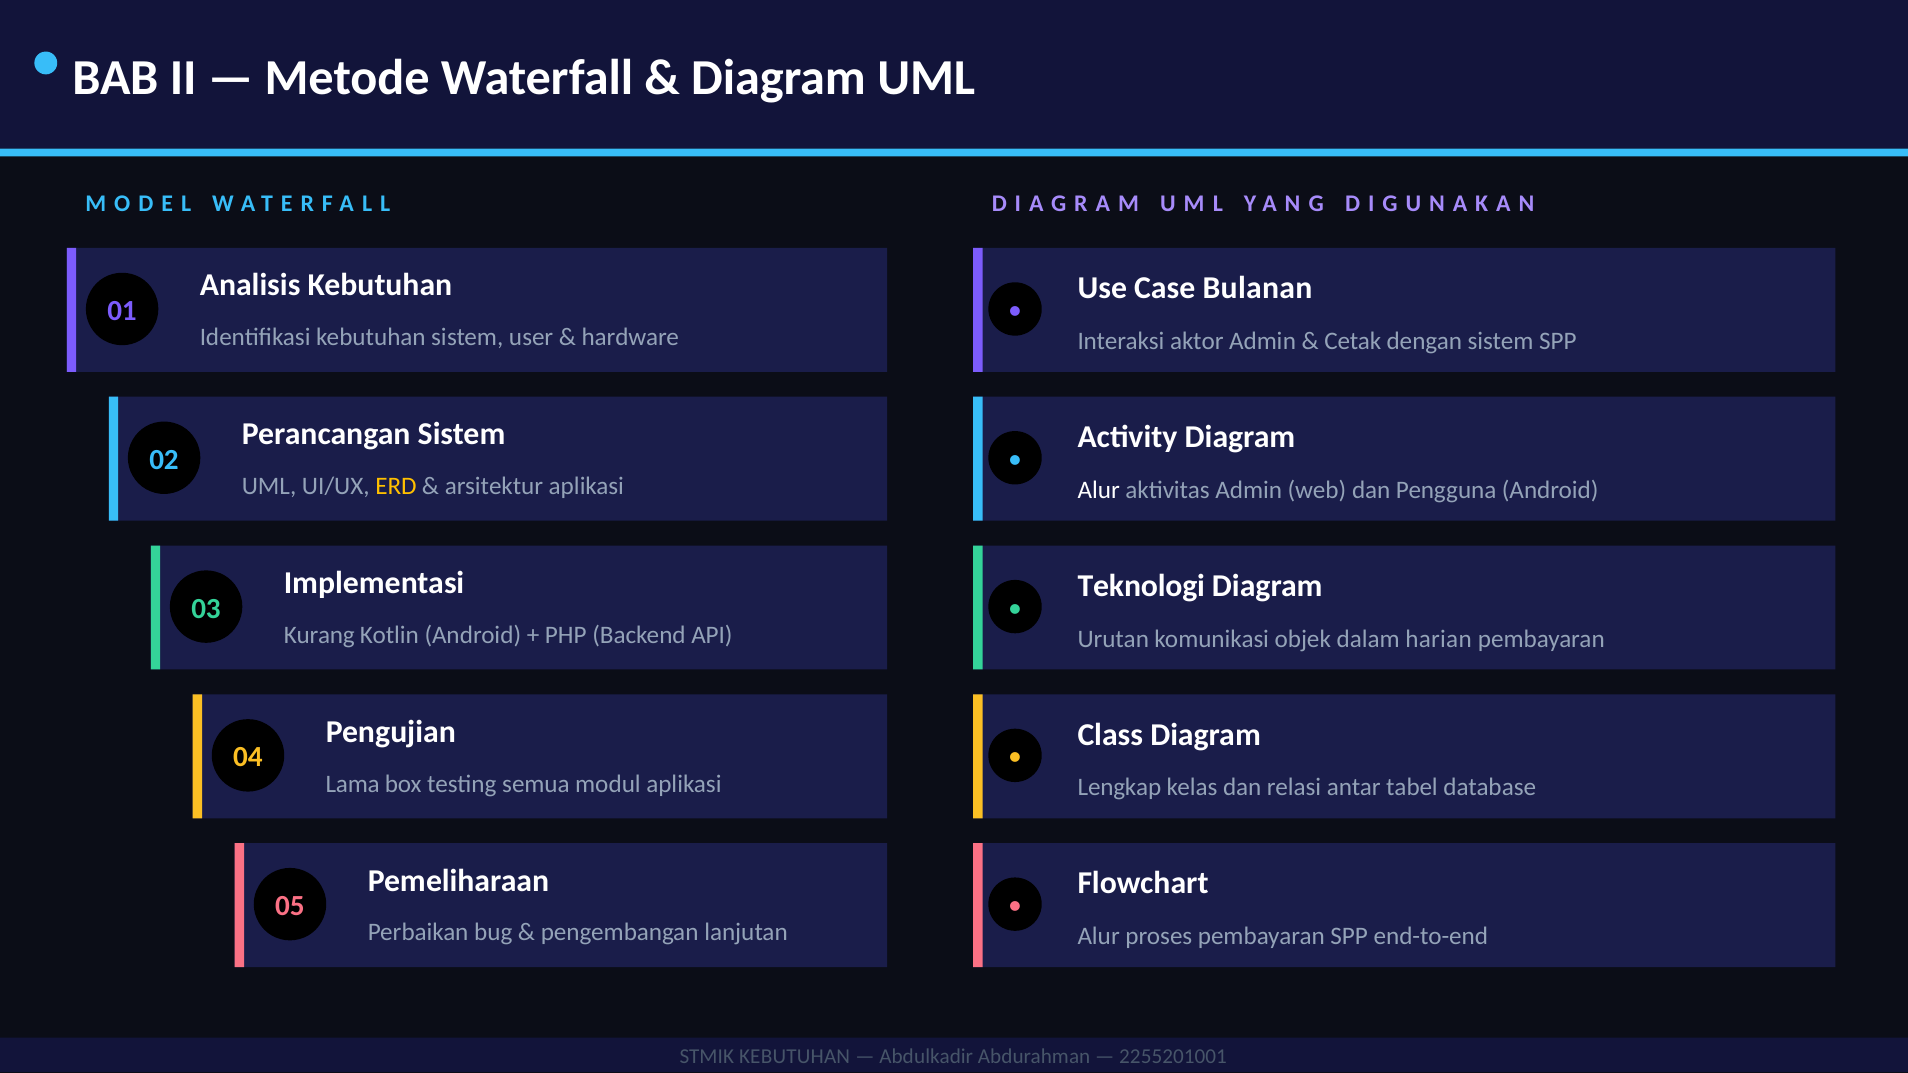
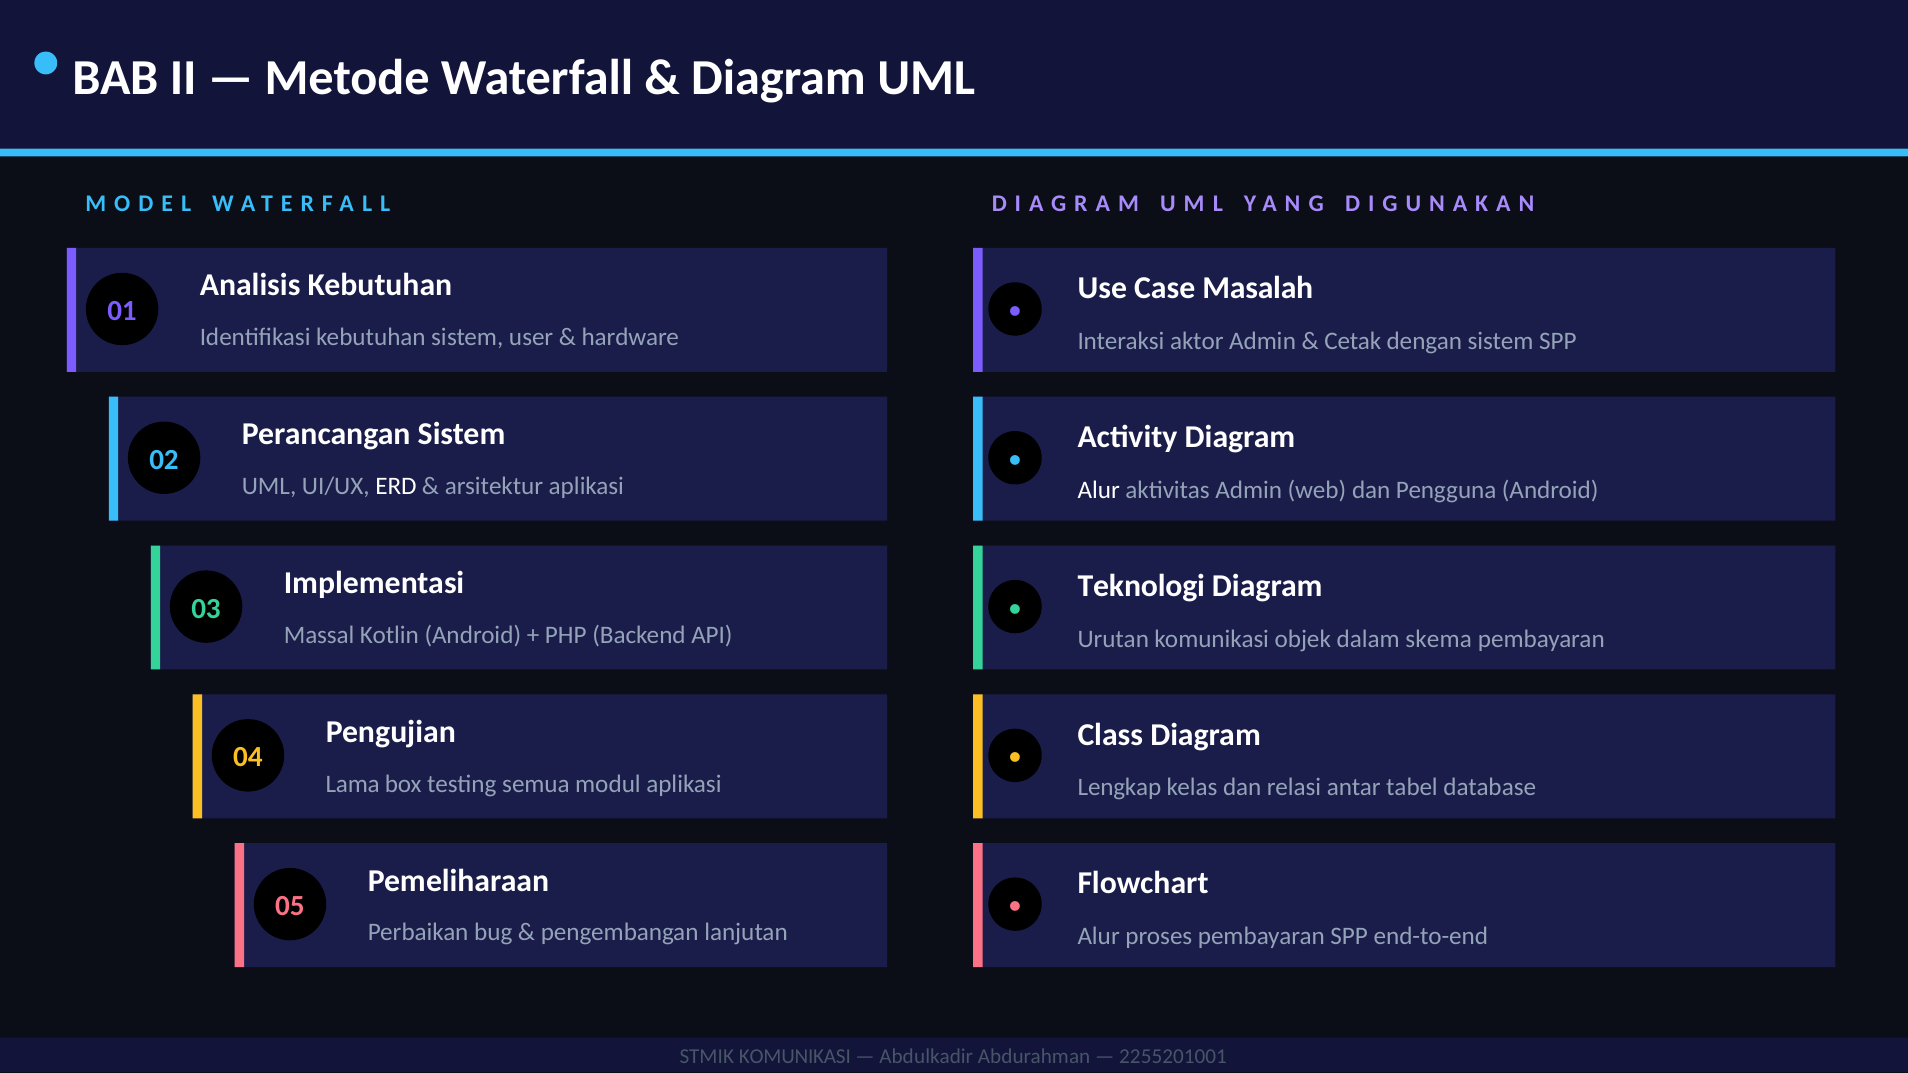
Bulanan: Bulanan -> Masalah
ERD colour: yellow -> white
Kurang: Kurang -> Massal
harian: harian -> skema
STMIK KEBUTUHAN: KEBUTUHAN -> KOMUNIKASI
